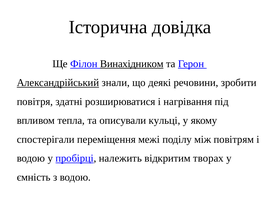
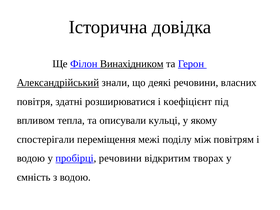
зробити: зробити -> власних
нагрівання: нагрівання -> коефіцієнт
пробірці належить: належить -> речовини
